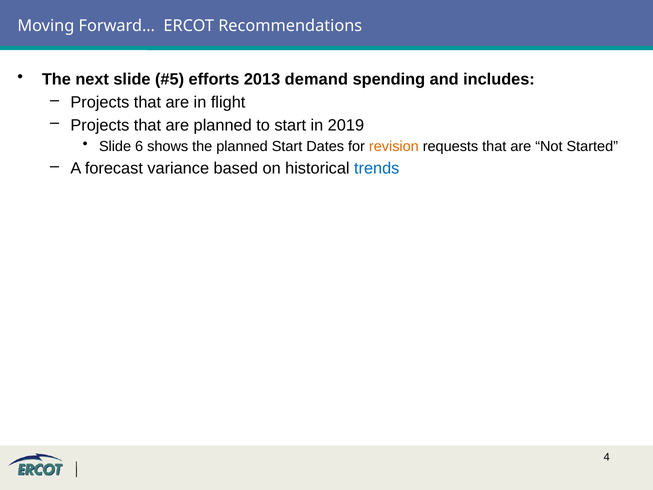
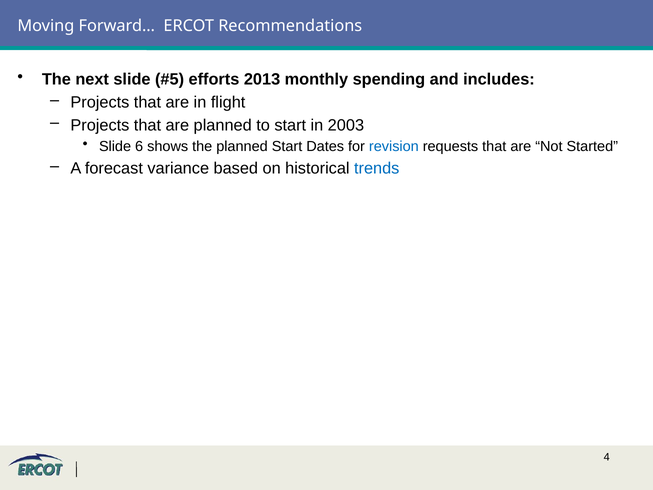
demand: demand -> monthly
2019: 2019 -> 2003
revision colour: orange -> blue
